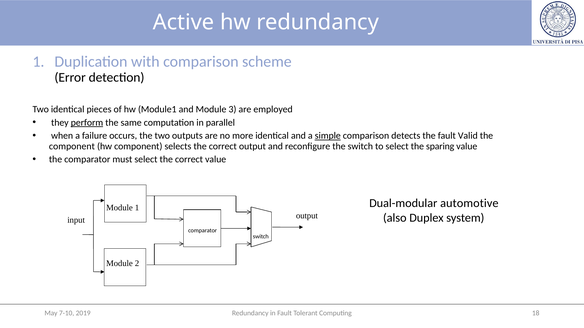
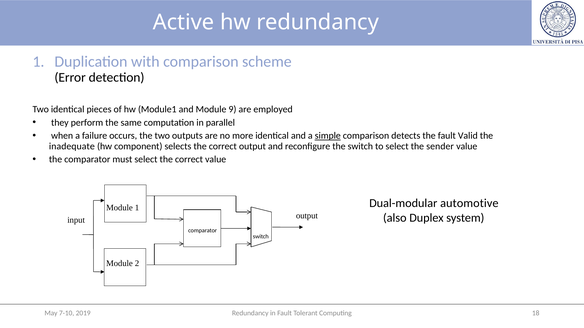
3: 3 -> 9
perform underline: present -> none
component at (72, 146): component -> inadequate
sparing: sparing -> sender
